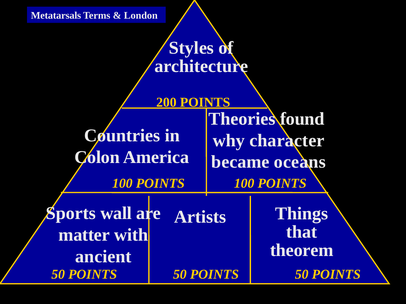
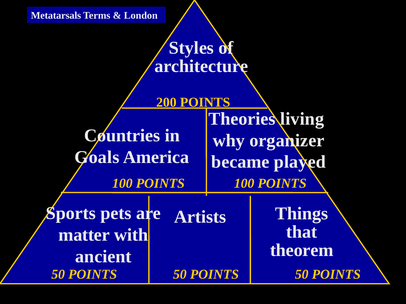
found: found -> living
character: character -> organizer
Colon: Colon -> Goals
oceans: oceans -> played
wall: wall -> pets
